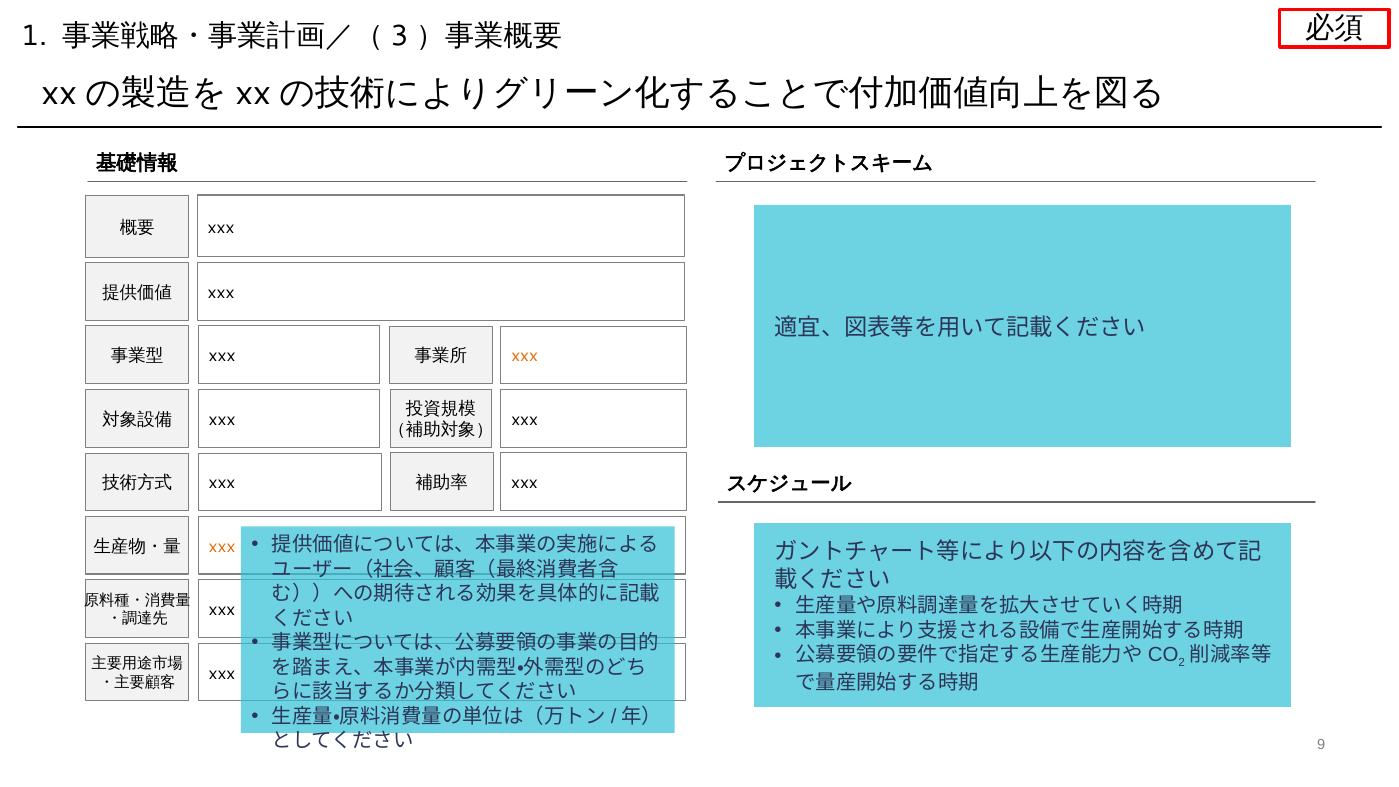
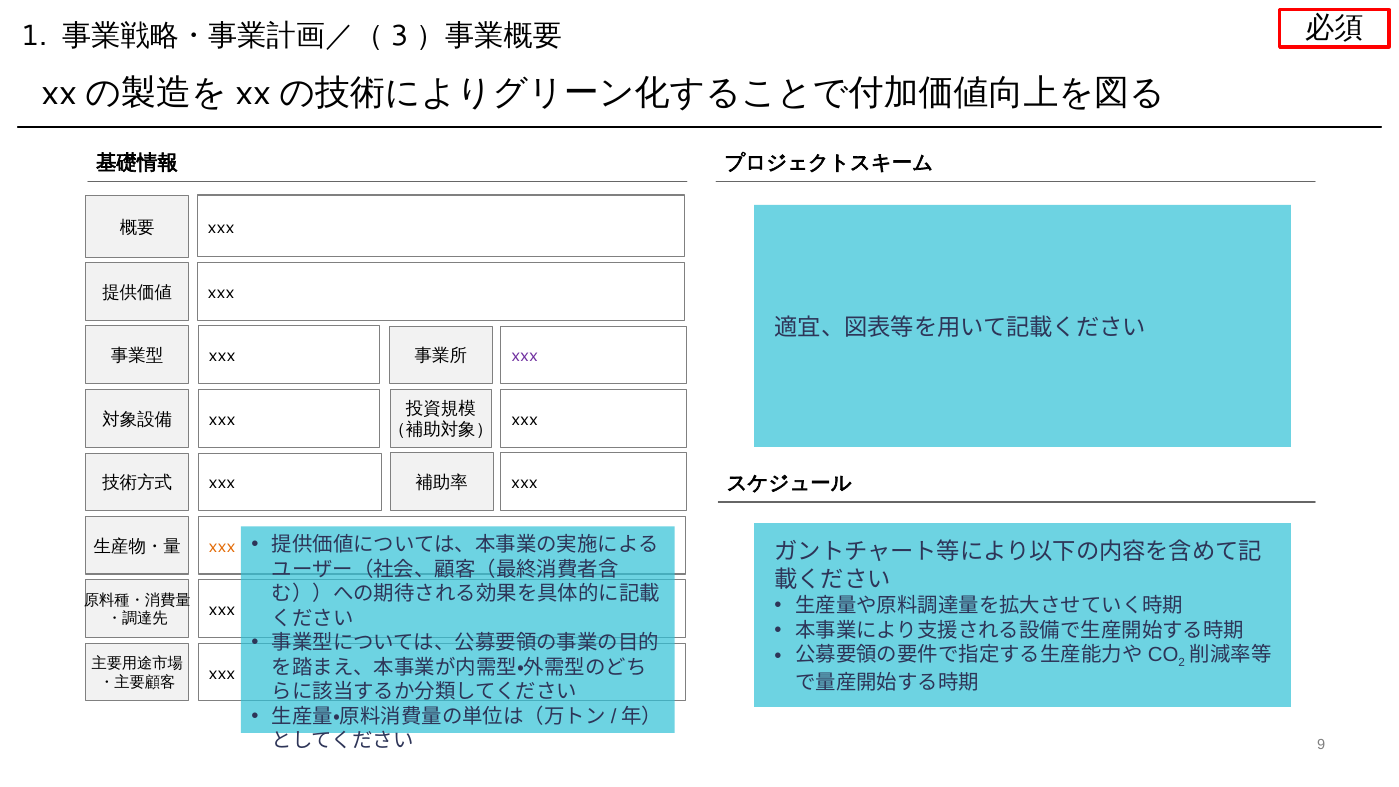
xxx at (525, 356) colour: orange -> purple
